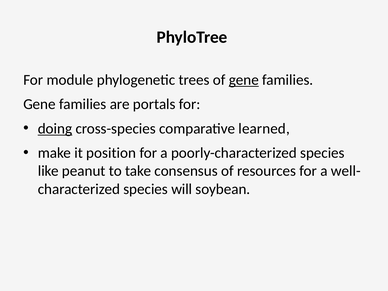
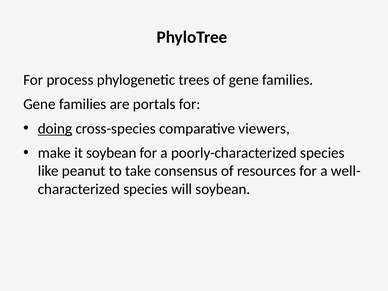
module: module -> process
gene at (244, 80) underline: present -> none
learned: learned -> viewers
it position: position -> soybean
